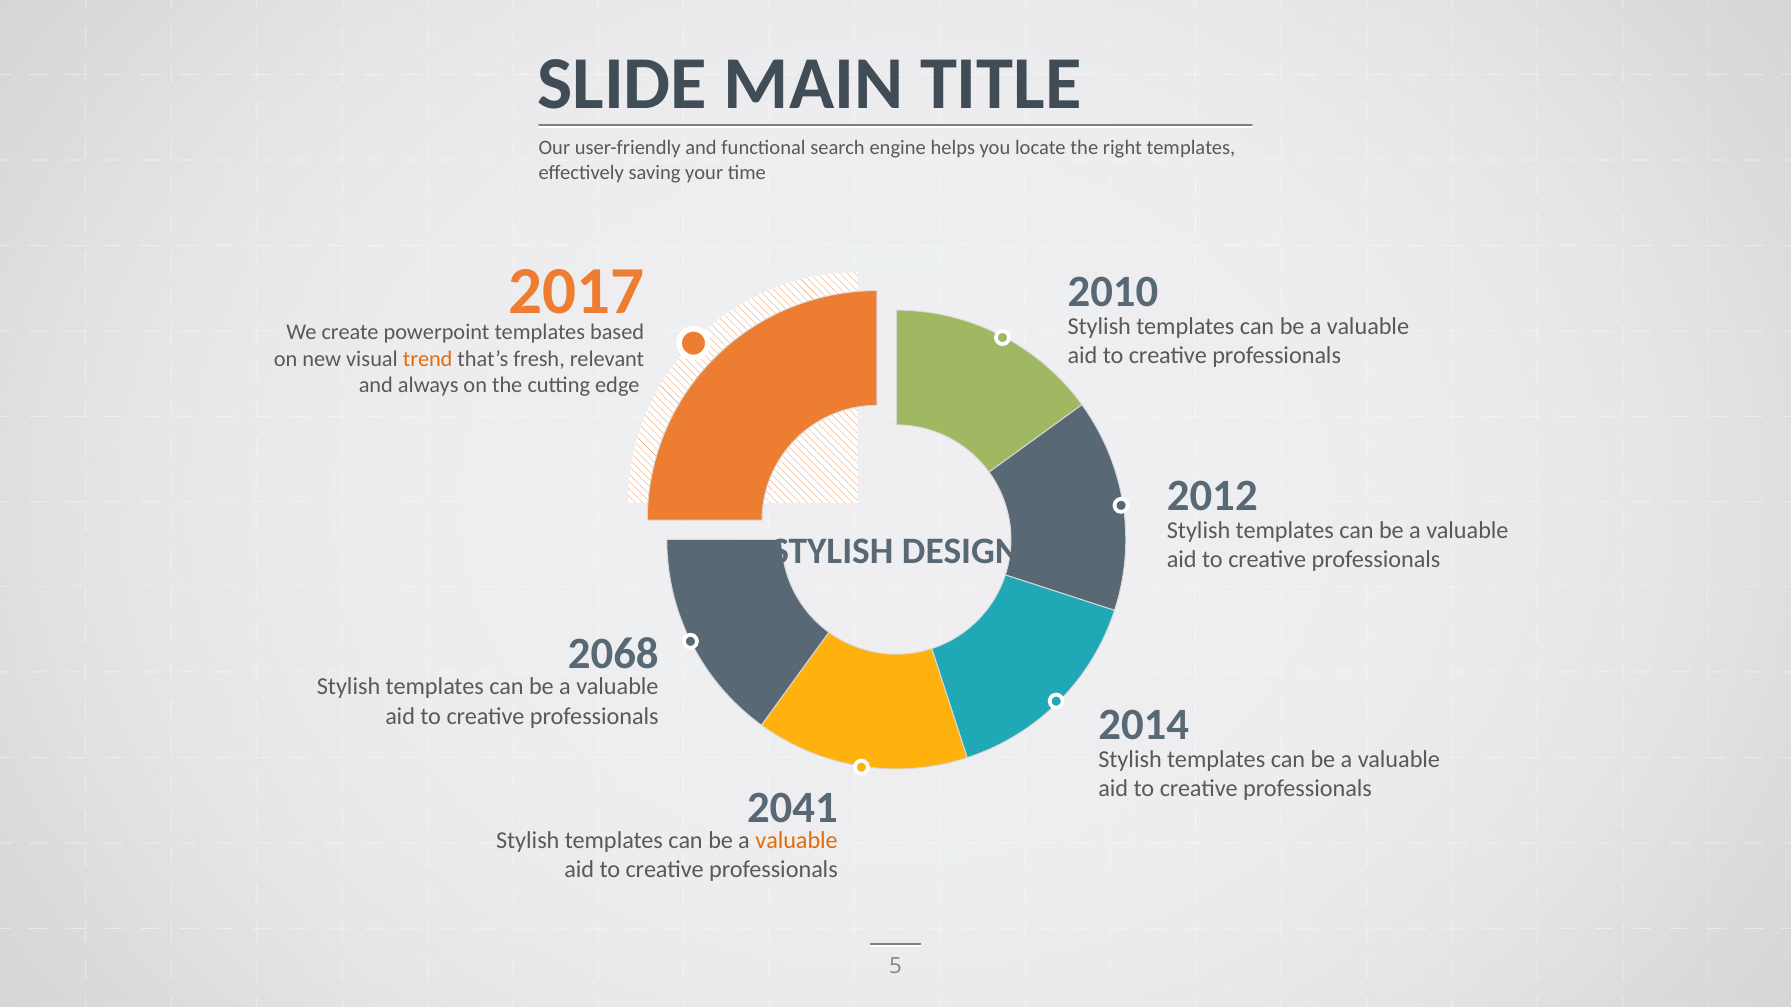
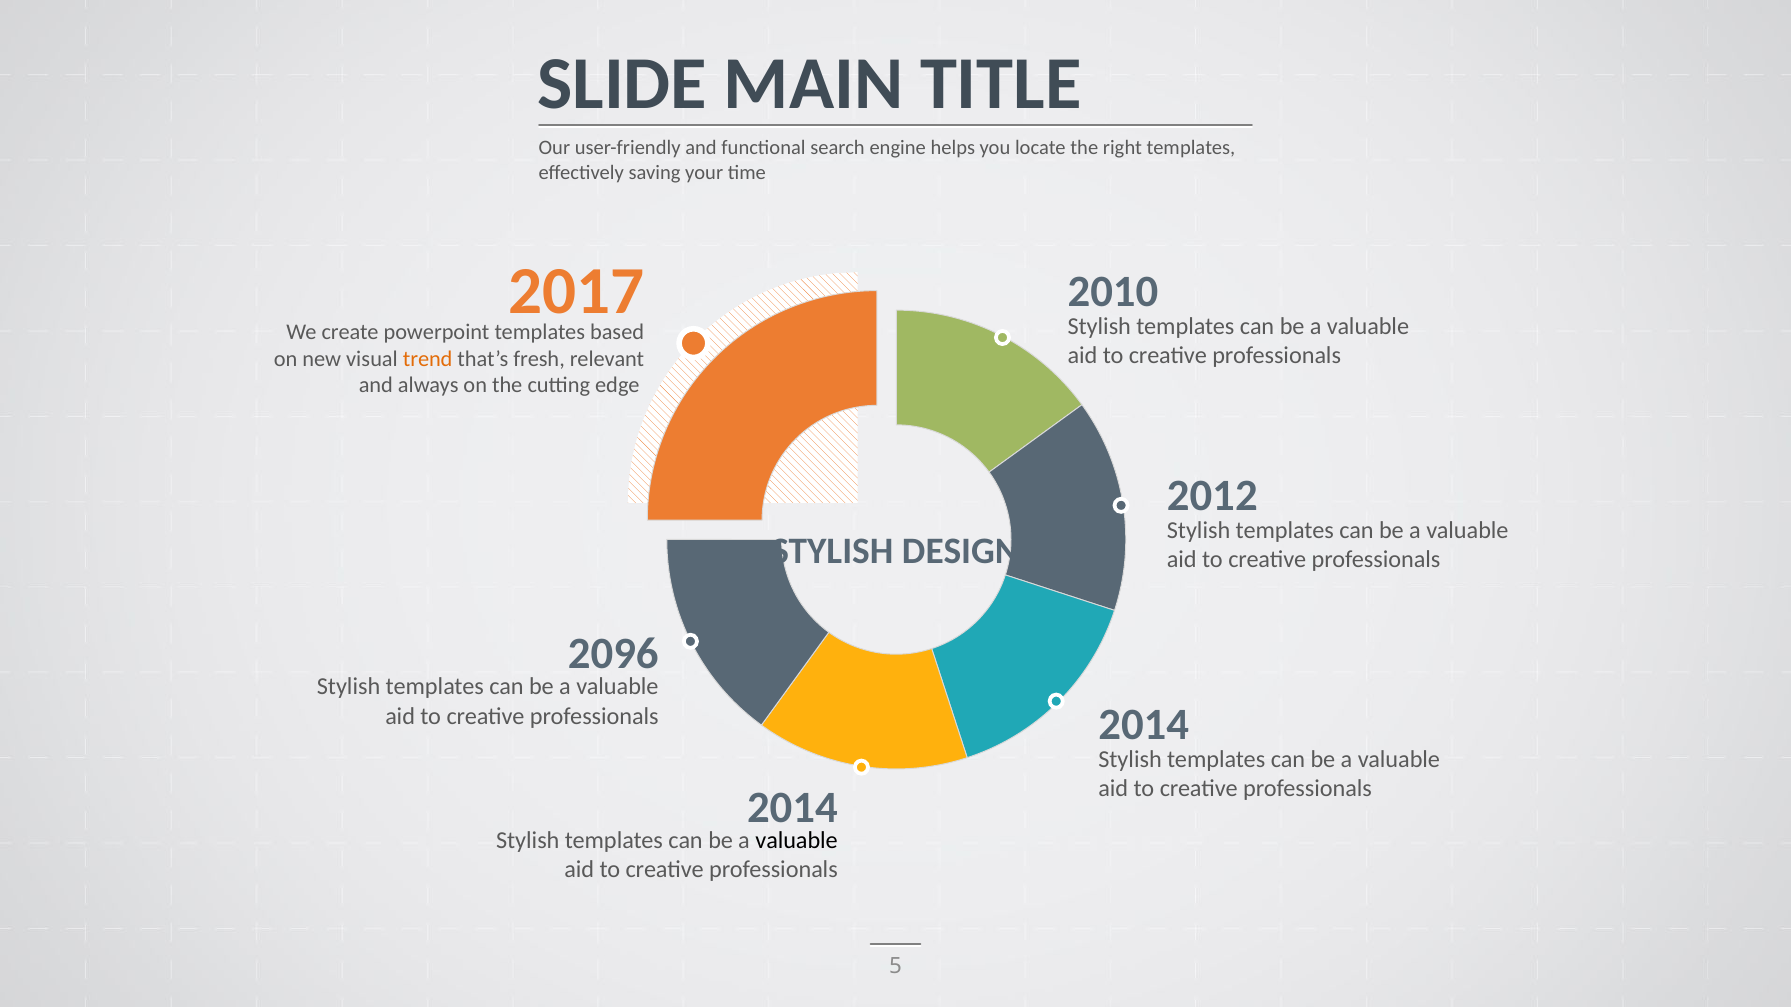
2068: 2068 -> 2096
2041 at (792, 808): 2041 -> 2014
valuable at (797, 841) colour: orange -> black
